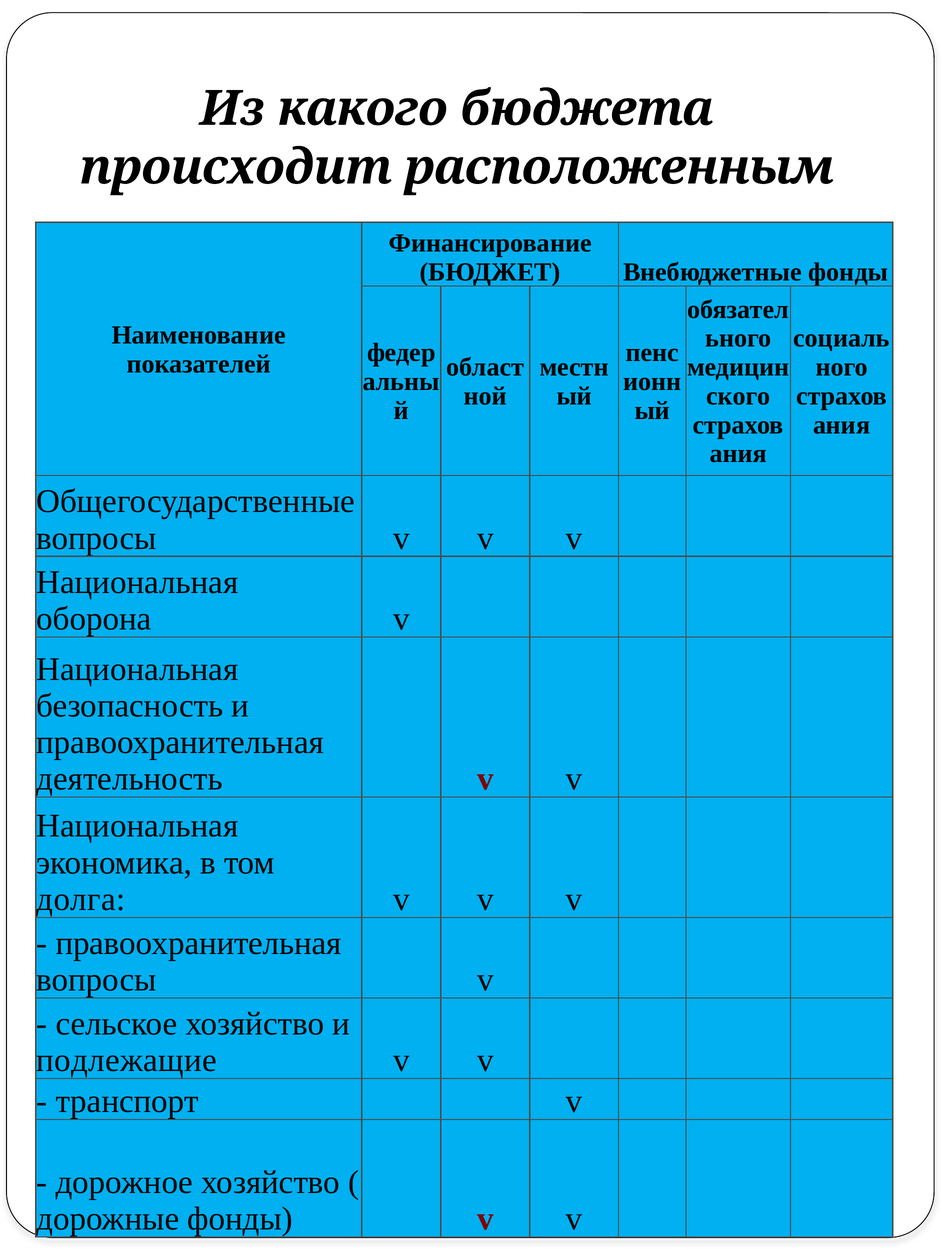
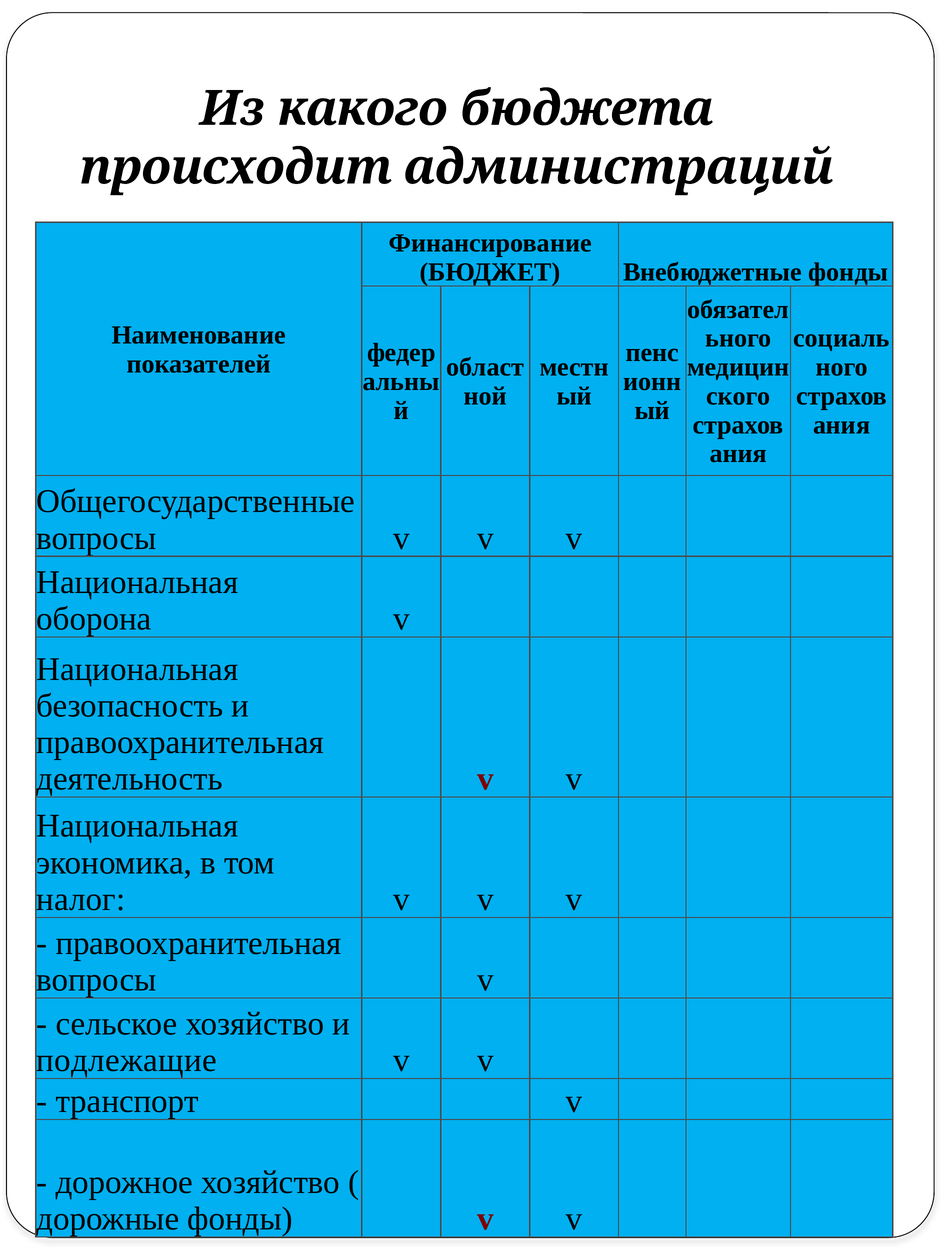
расположенным: расположенным -> администраций
долга: долга -> налог
